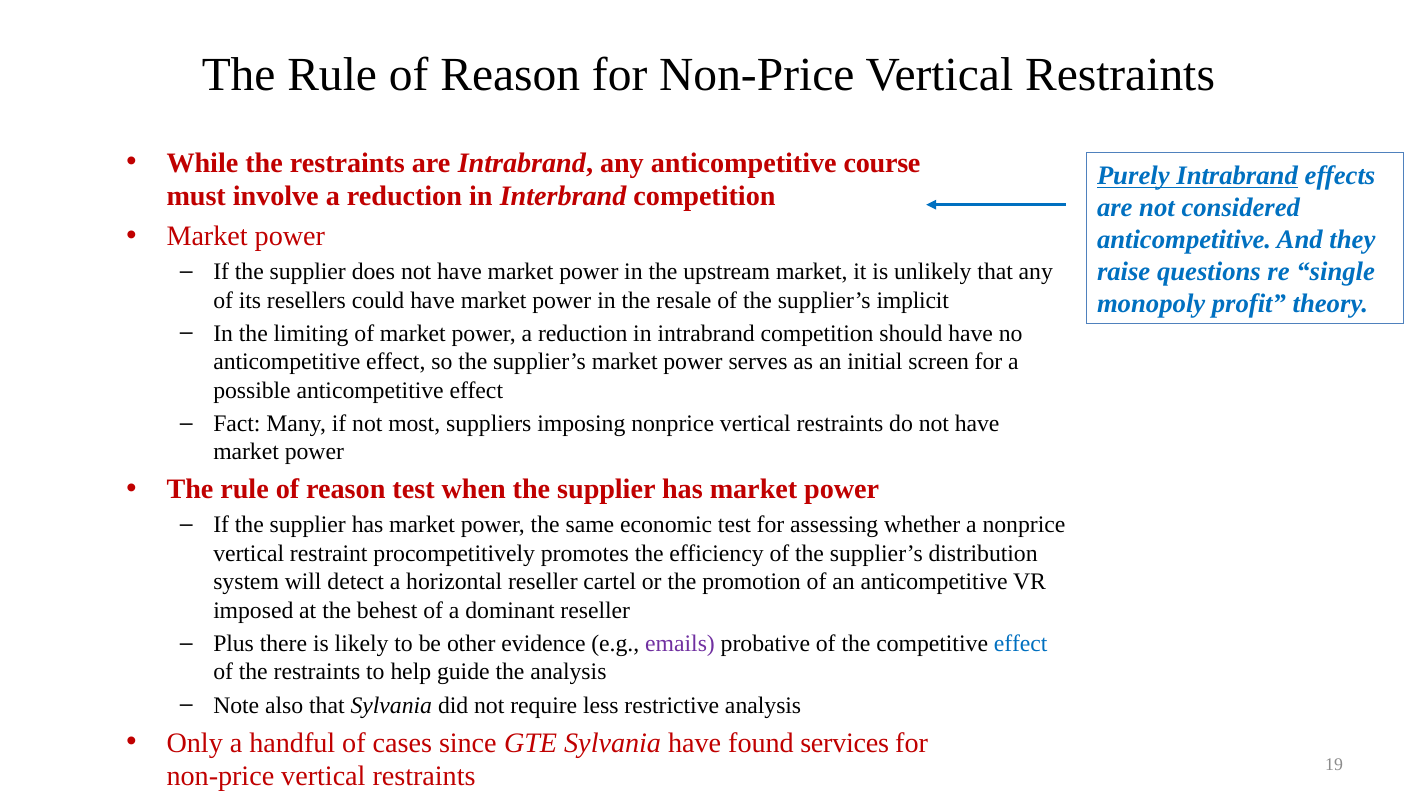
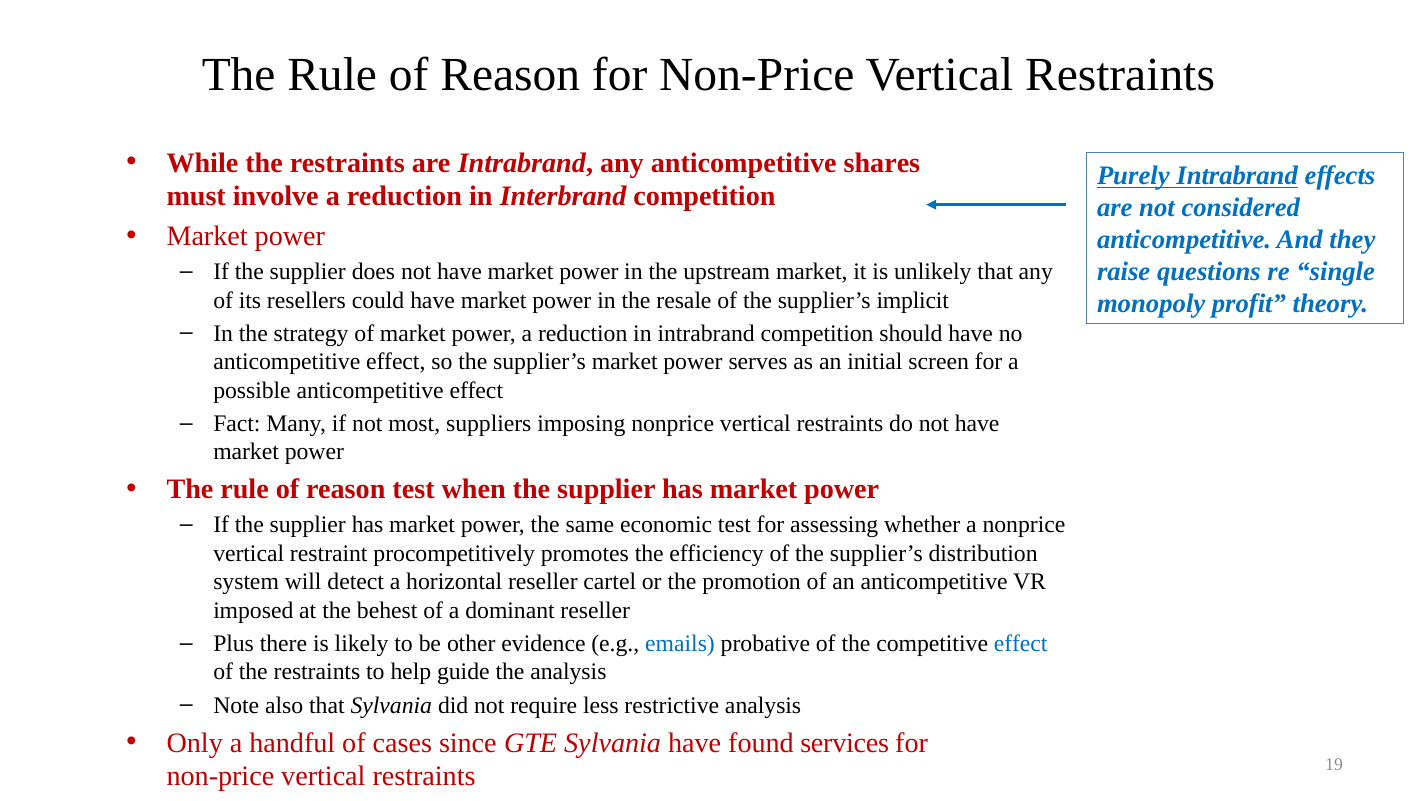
course: course -> shares
limiting: limiting -> strategy
emails colour: purple -> blue
